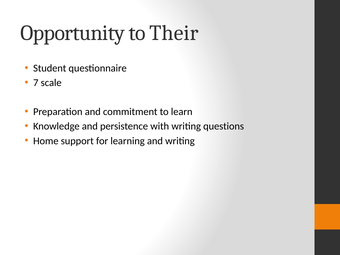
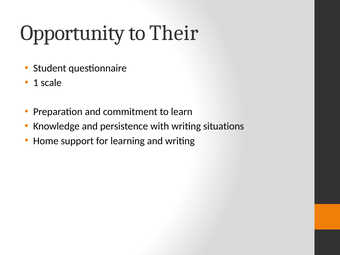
7: 7 -> 1
questions: questions -> situations
